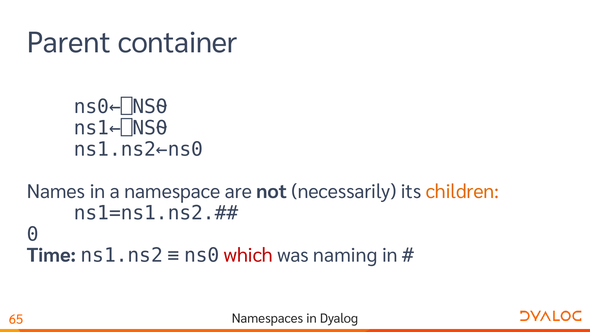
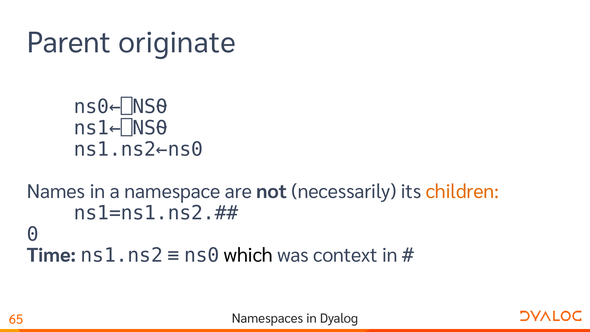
container: container -> originate
which colour: red -> black
naming: naming -> context
